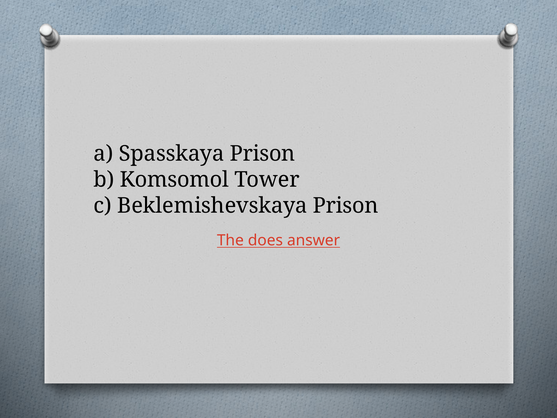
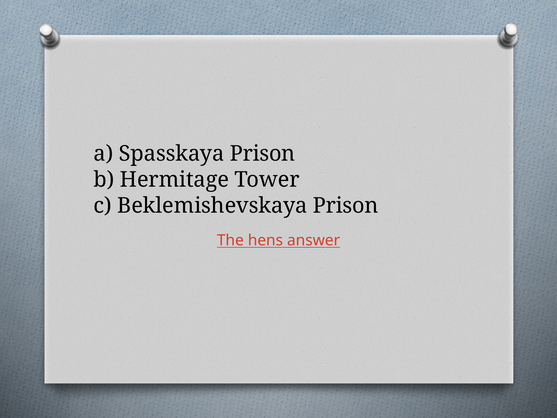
Komsomol: Komsomol -> Hermitage
does: does -> hens
